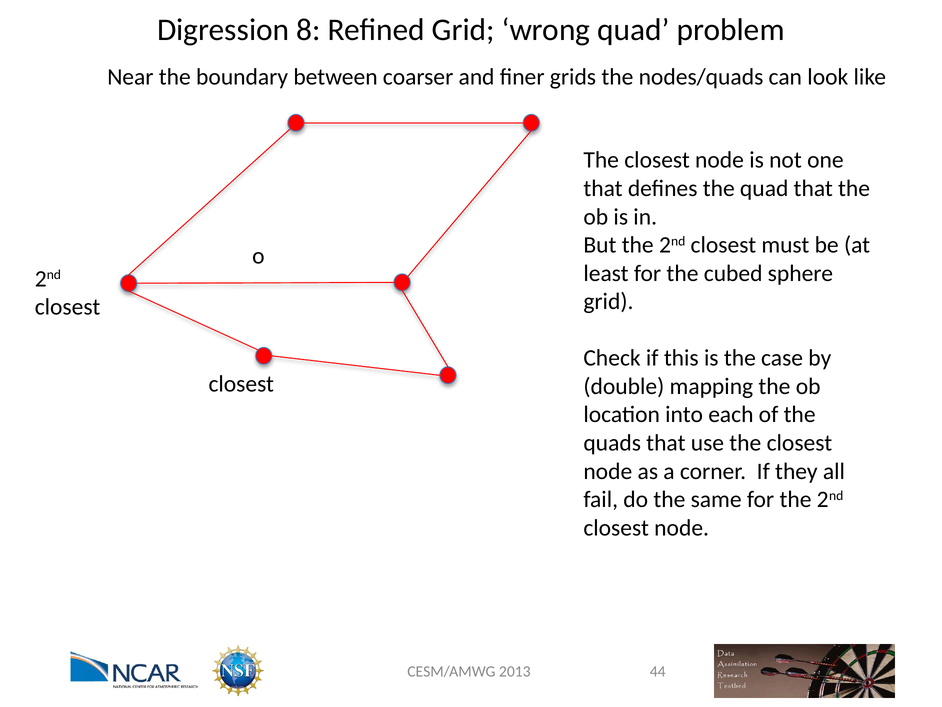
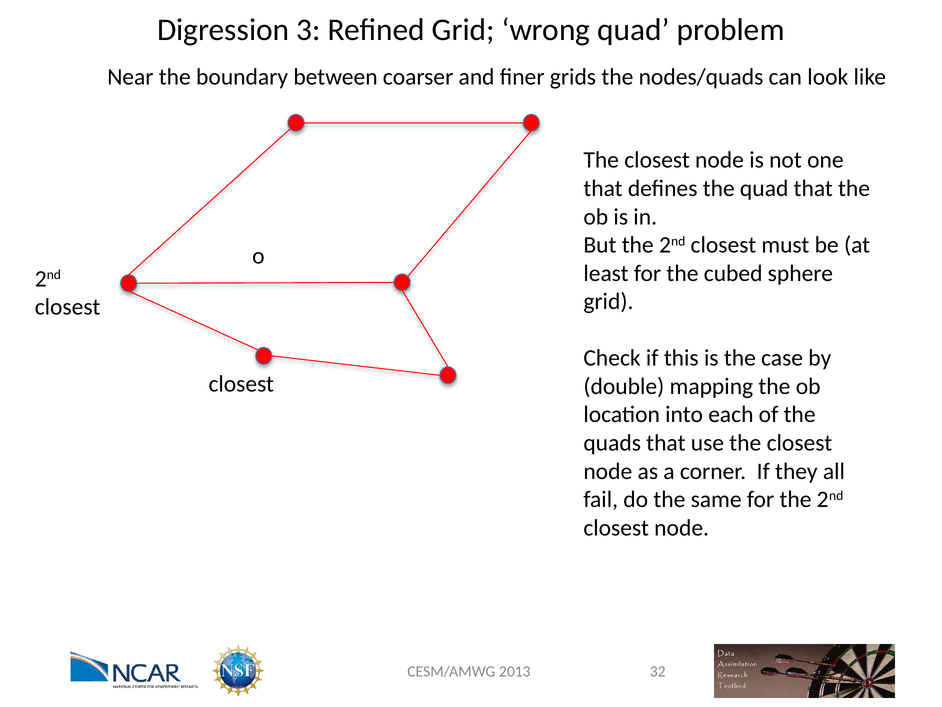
8: 8 -> 3
44: 44 -> 32
